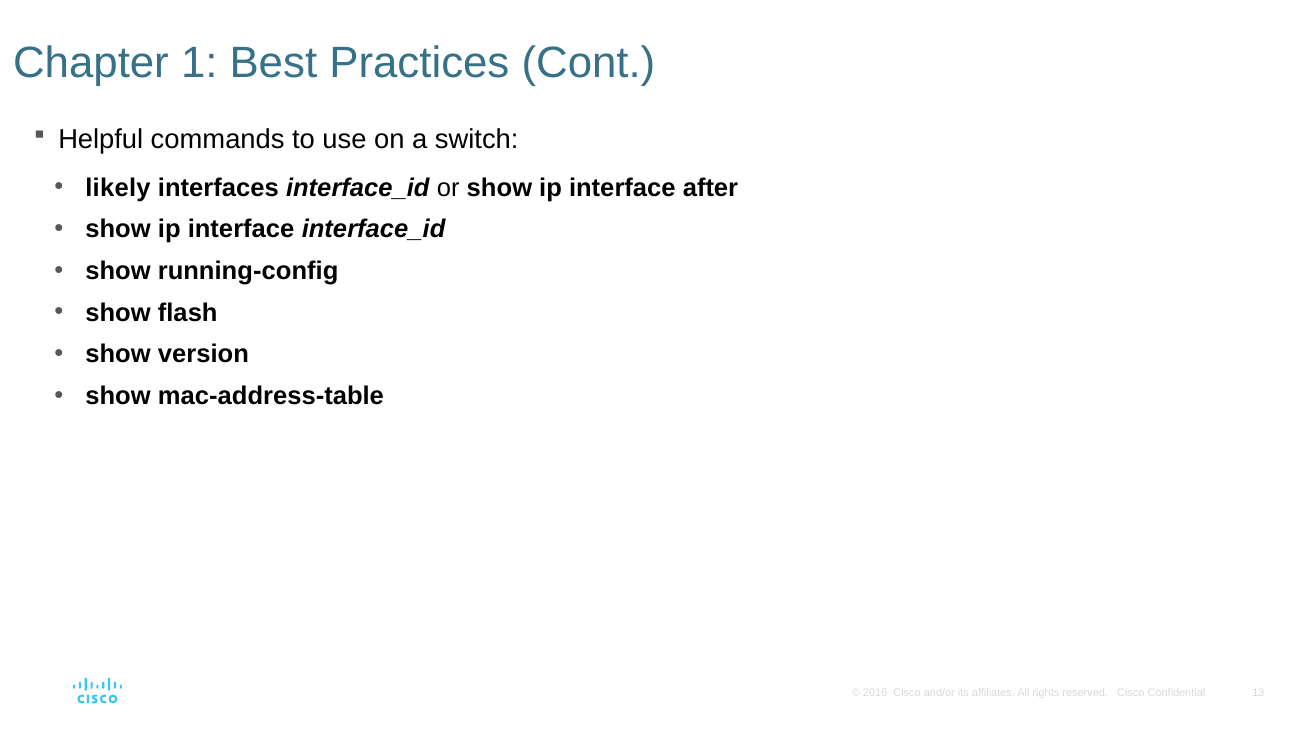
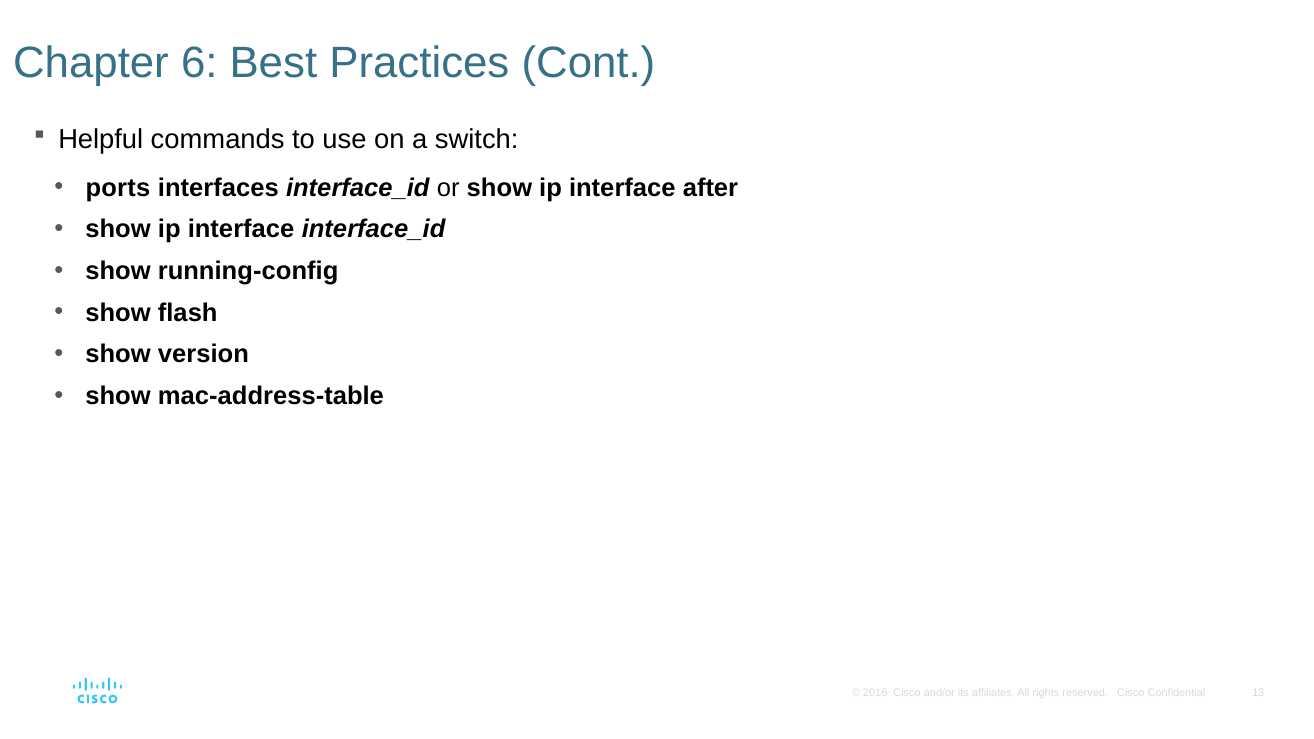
1: 1 -> 6
likely: likely -> ports
